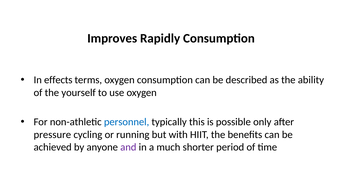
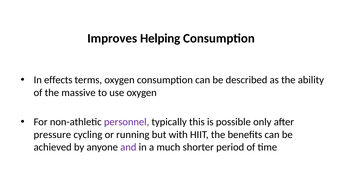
Rapidly: Rapidly -> Helping
yourself: yourself -> massive
personnel colour: blue -> purple
